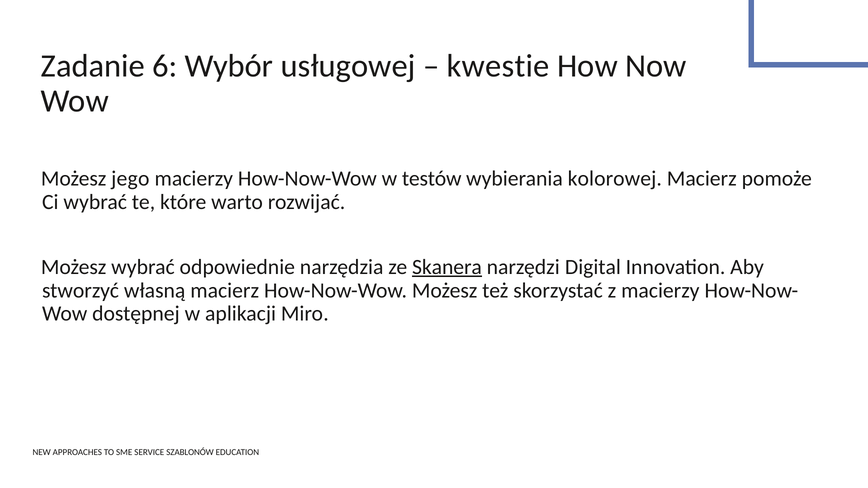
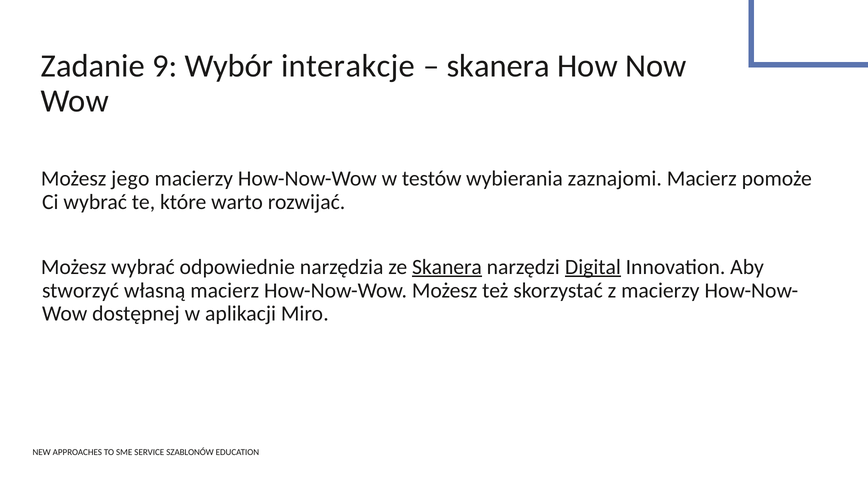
6: 6 -> 9
usługowej: usługowej -> interakcje
kwestie at (498, 66): kwestie -> skanera
kolorowej: kolorowej -> zaznajomi
Digital underline: none -> present
